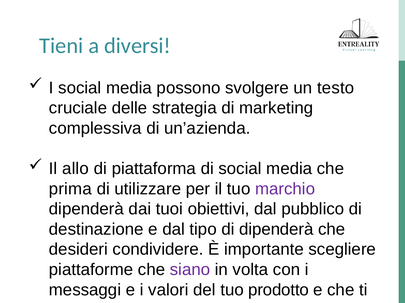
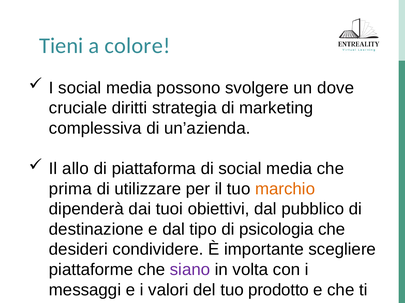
diversi: diversi -> colore
testo: testo -> dove
delle: delle -> diritti
marchio colour: purple -> orange
di dipenderà: dipenderà -> psicologia
